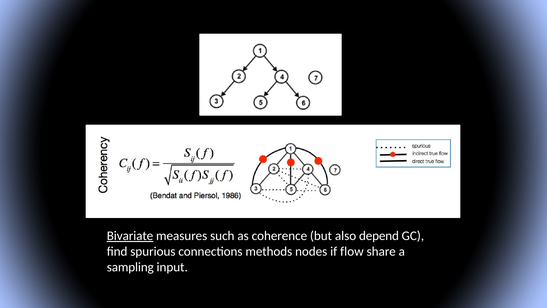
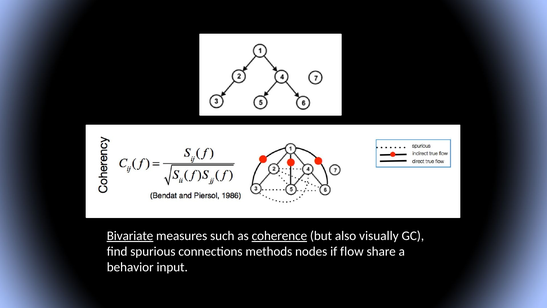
coherence underline: none -> present
depend: depend -> visually
sampling: sampling -> behavior
